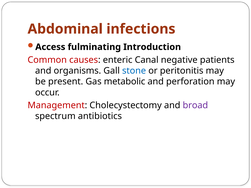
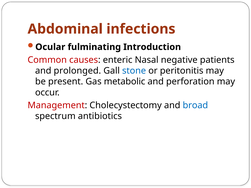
Access: Access -> Ocular
Canal: Canal -> Nasal
organisms: organisms -> prolonged
broad colour: purple -> blue
